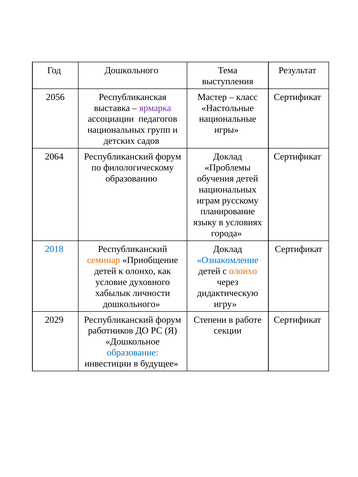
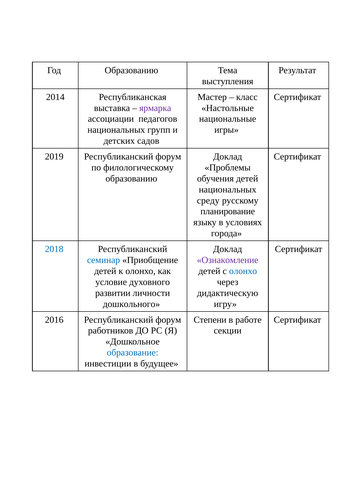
Год Дошкольного: Дошкольного -> Образованию
2056: 2056 -> 2014
2064: 2064 -> 2019
играм: играм -> среду
семинар colour: orange -> blue
Ознакомление colour: blue -> purple
олонхо at (243, 271) colour: orange -> blue
хабылык: хабылык -> развитии
2029: 2029 -> 2016
